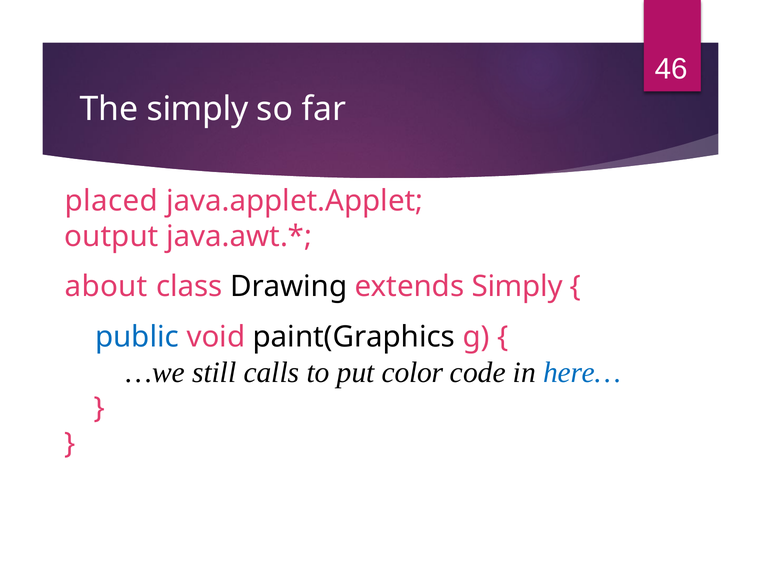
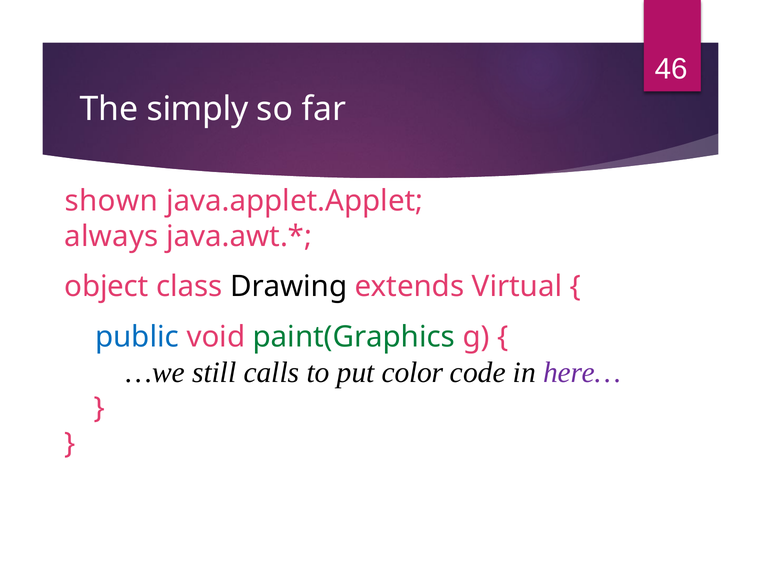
placed: placed -> shown
output: output -> always
about: about -> object
extends Simply: Simply -> Virtual
paint(Graphics colour: black -> green
here… colour: blue -> purple
